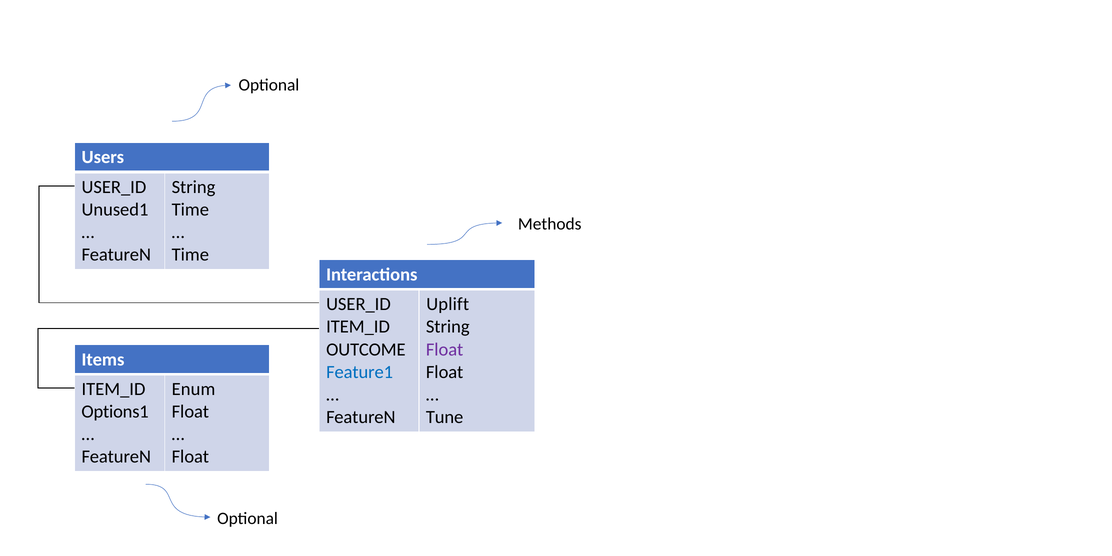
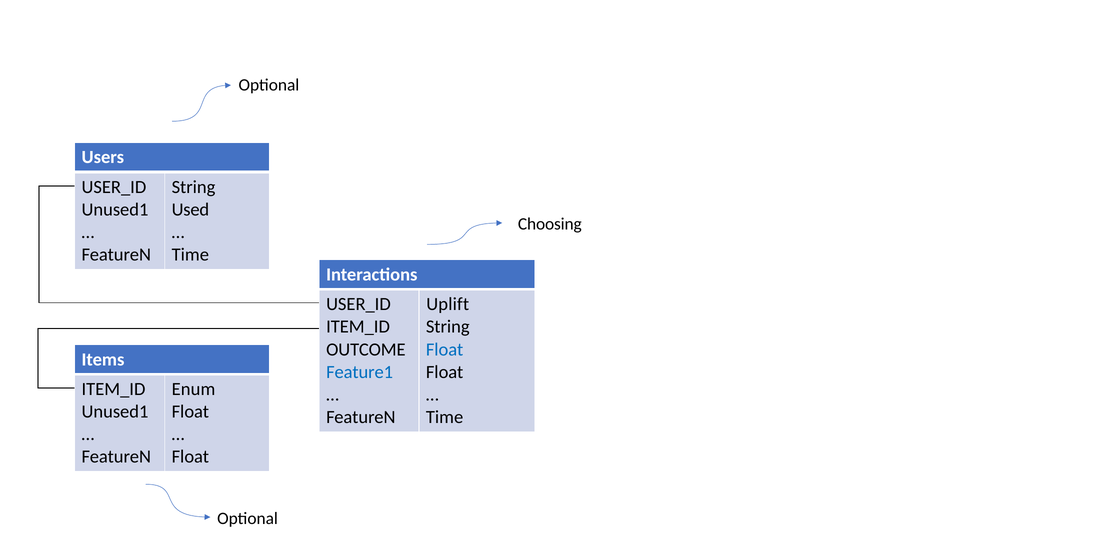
Time at (190, 210): Time -> Used
Methods: Methods -> Choosing
Float at (445, 349) colour: purple -> blue
Options1 at (115, 412): Options1 -> Unused1
Tune at (445, 417): Tune -> Time
